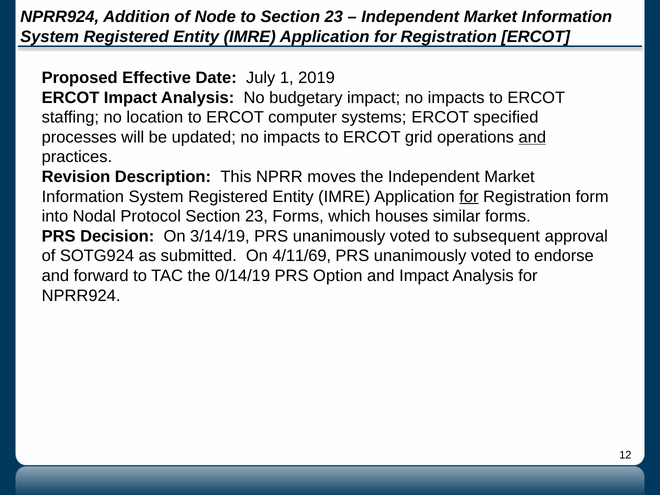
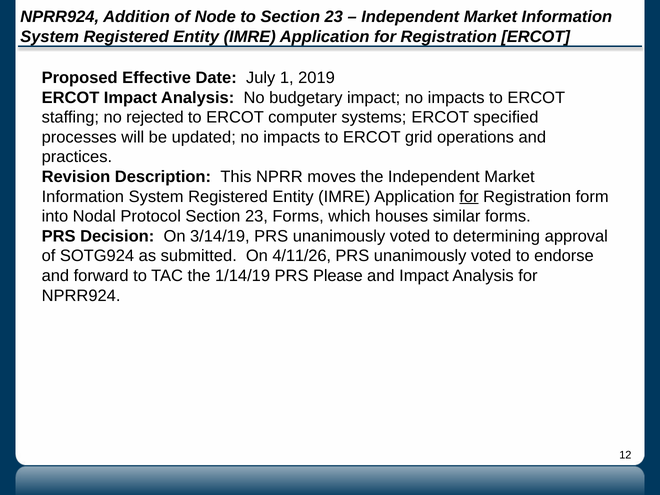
location: location -> rejected
and at (532, 137) underline: present -> none
subsequent: subsequent -> determining
4/11/69: 4/11/69 -> 4/11/26
0/14/19: 0/14/19 -> 1/14/19
Option: Option -> Please
